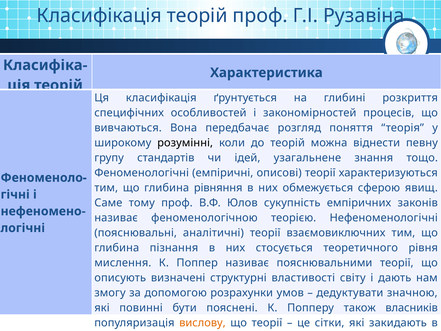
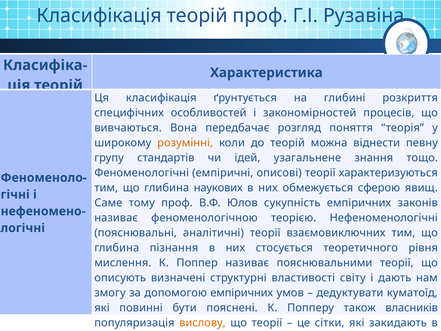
розумінні colour: black -> orange
рівняння: рівняння -> наукових
допомогою розрахунки: розрахунки -> емпіричних
значною: значною -> куматоїд
